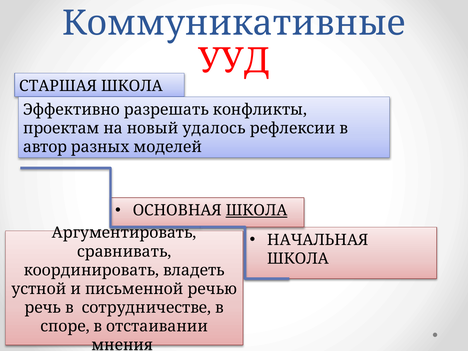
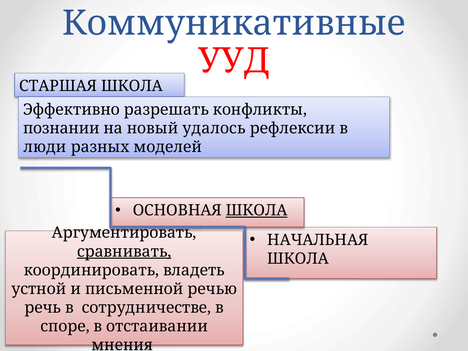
проектам: проектам -> познании
автор: автор -> люди
сравнивать underline: none -> present
